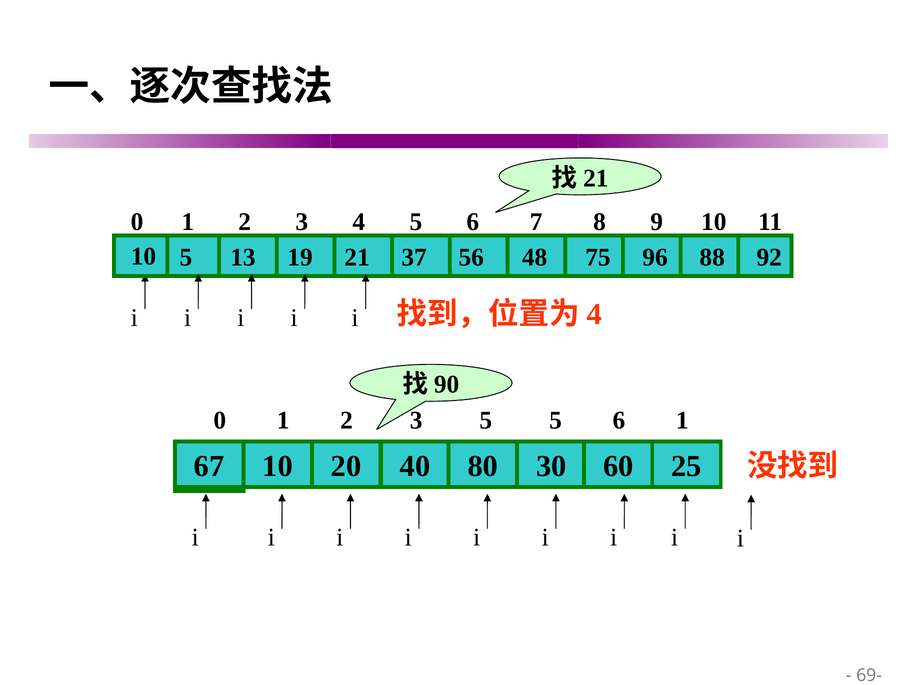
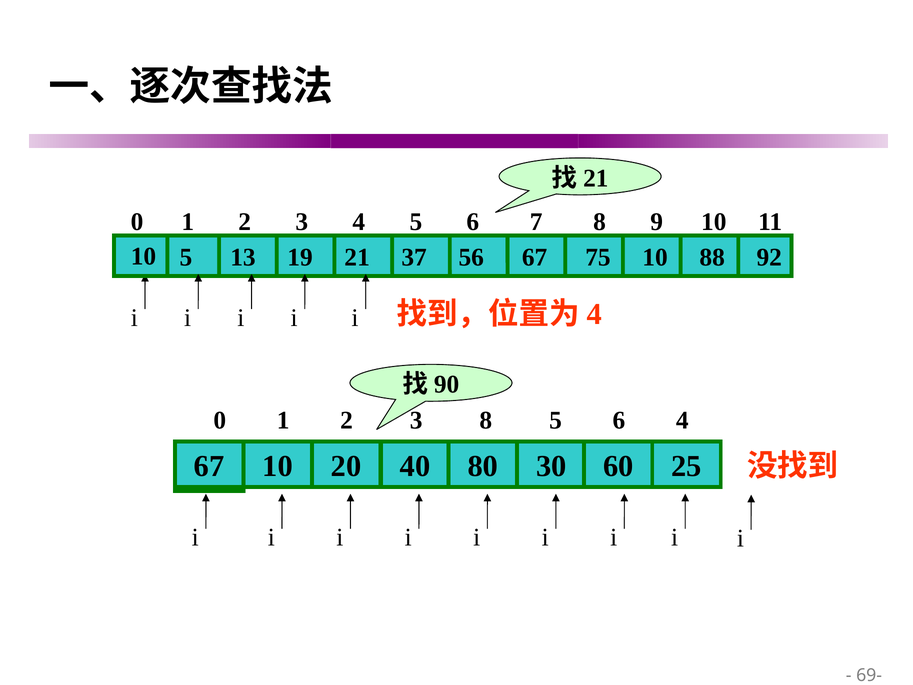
56 48: 48 -> 67
75 96: 96 -> 10
3 5: 5 -> 8
6 1: 1 -> 4
